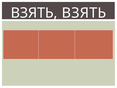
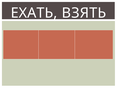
ВЗЯТЬ at (34, 13): ВЗЯТЬ -> ЕХАТЬ
